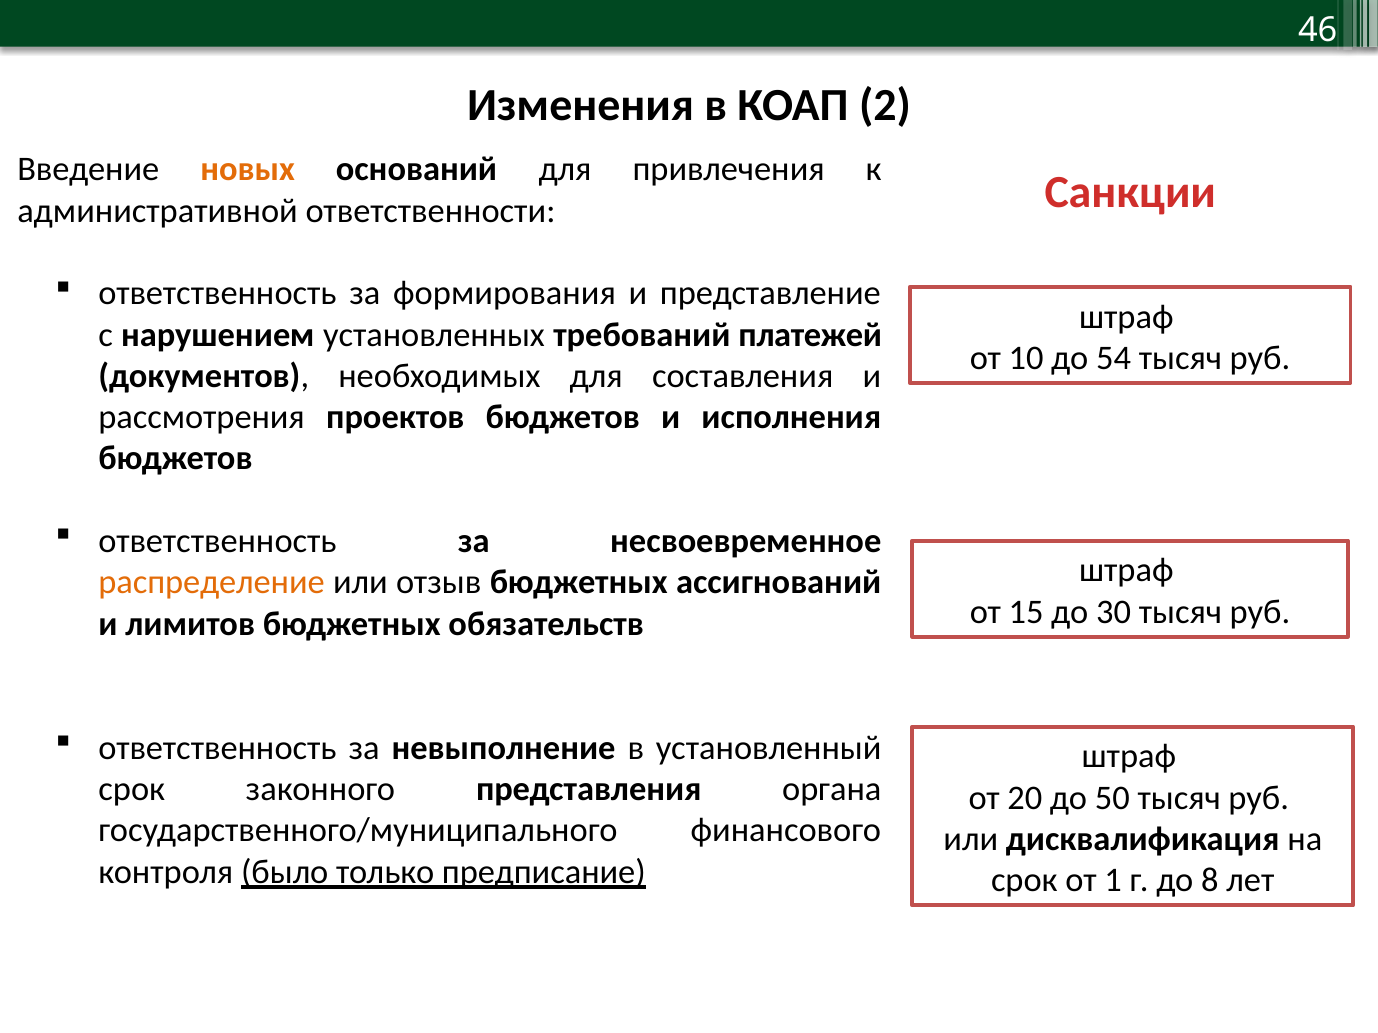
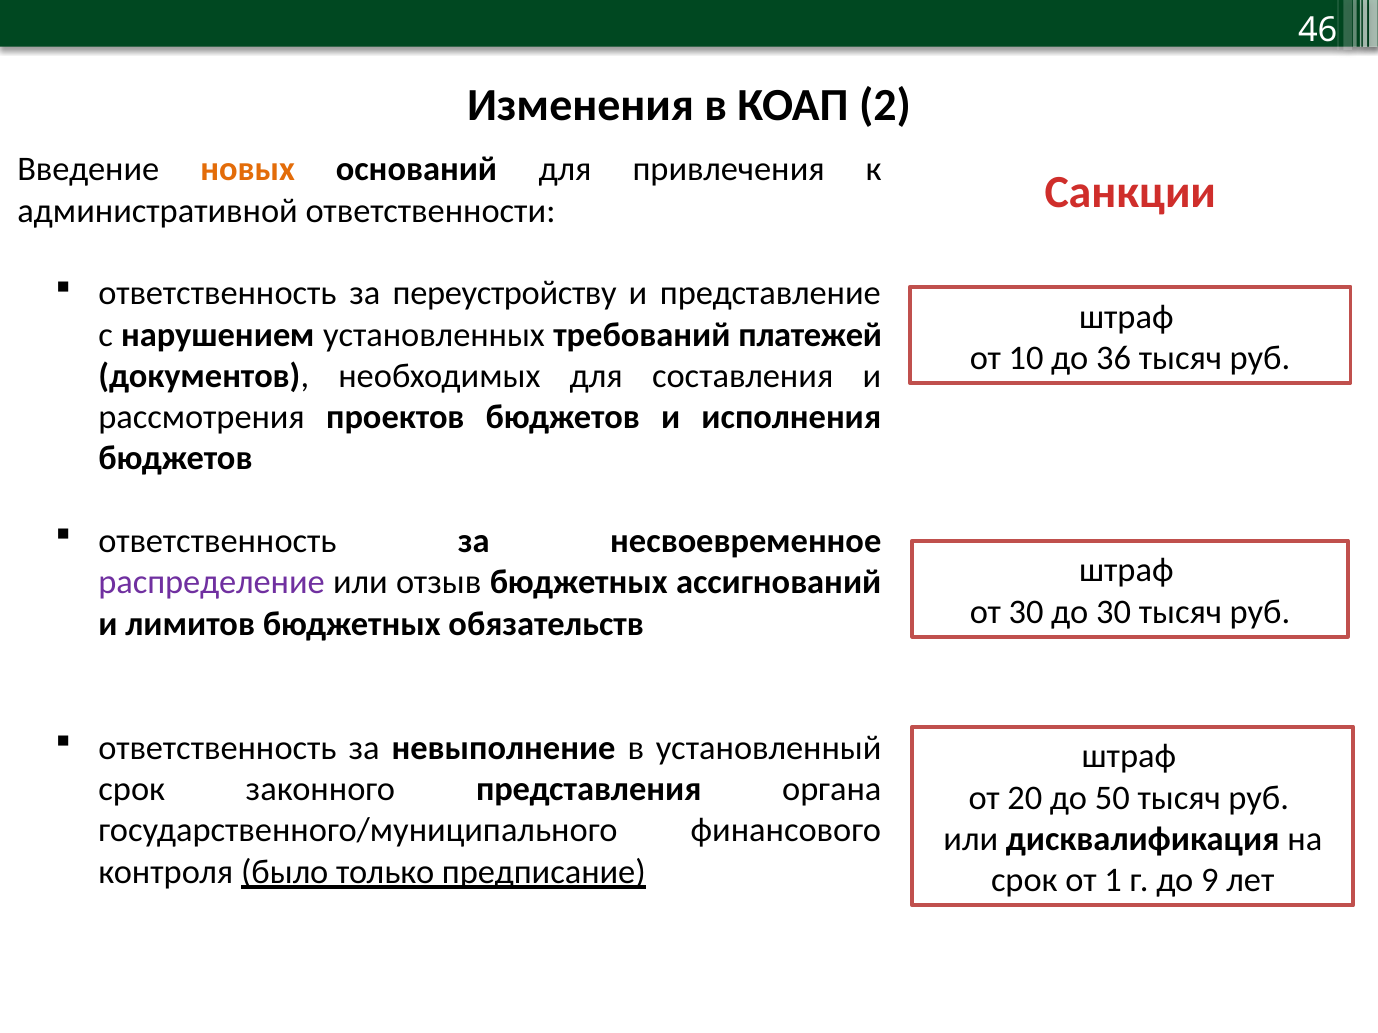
формирования: формирования -> переустройству
54: 54 -> 36
распределение colour: orange -> purple
от 15: 15 -> 30
8: 8 -> 9
